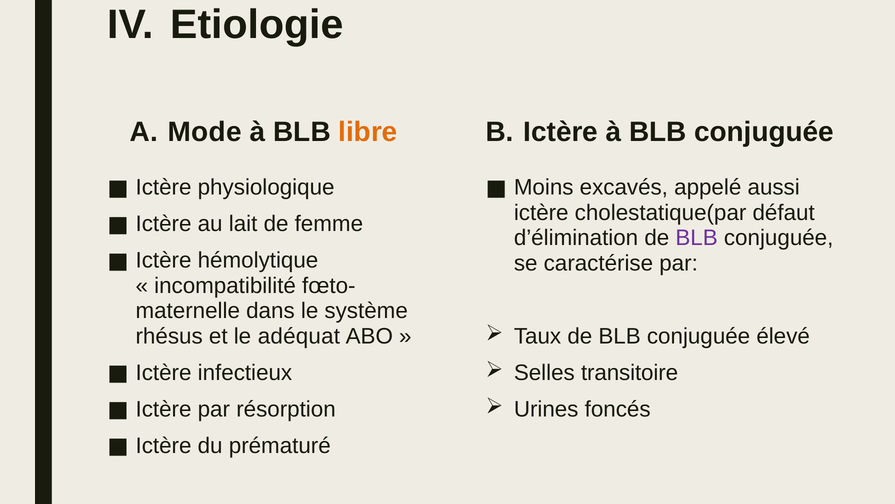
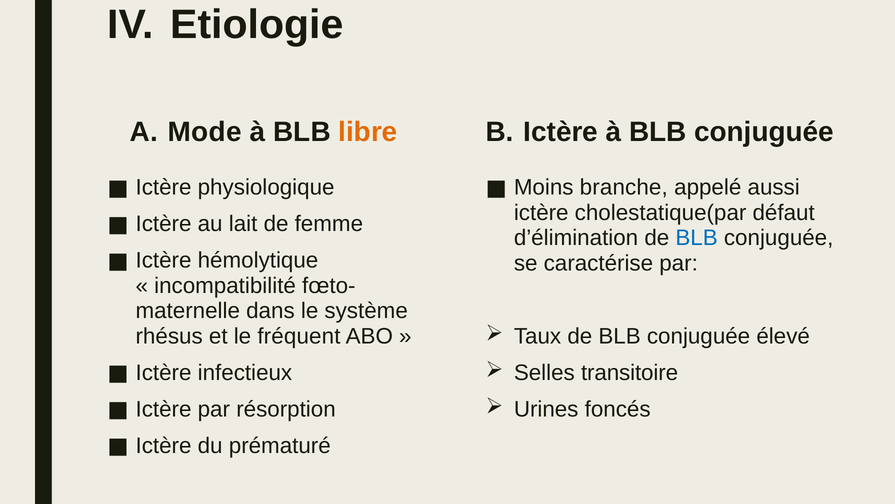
excavés: excavés -> branche
BLB at (697, 238) colour: purple -> blue
adéquat: adéquat -> fréquent
